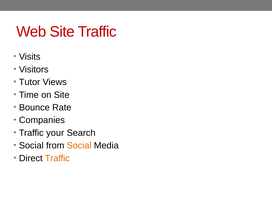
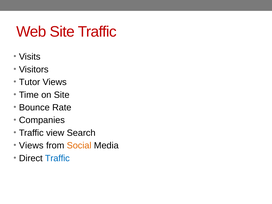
your: your -> view
Social at (31, 146): Social -> Views
Traffic at (57, 158) colour: orange -> blue
